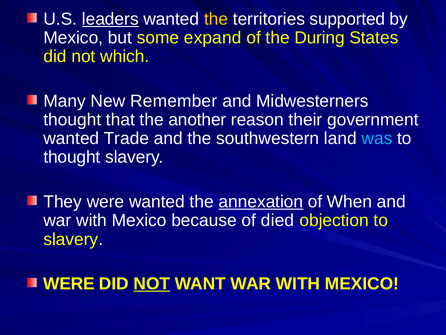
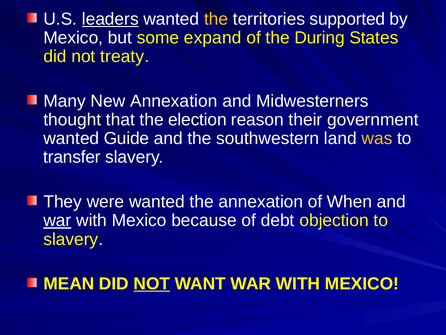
which: which -> treaty
New Remember: Remember -> Annexation
another: another -> election
Trade: Trade -> Guide
was colour: light blue -> yellow
thought at (72, 157): thought -> transfer
annexation at (261, 201) underline: present -> none
war at (57, 220) underline: none -> present
died: died -> debt
WERE at (69, 283): WERE -> MEAN
